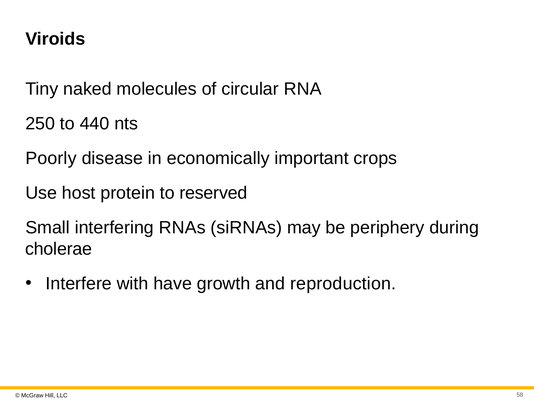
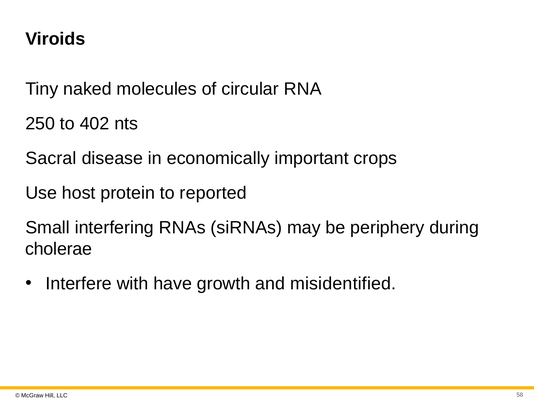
440: 440 -> 402
Poorly: Poorly -> Sacral
reserved: reserved -> reported
reproduction: reproduction -> misidentified
